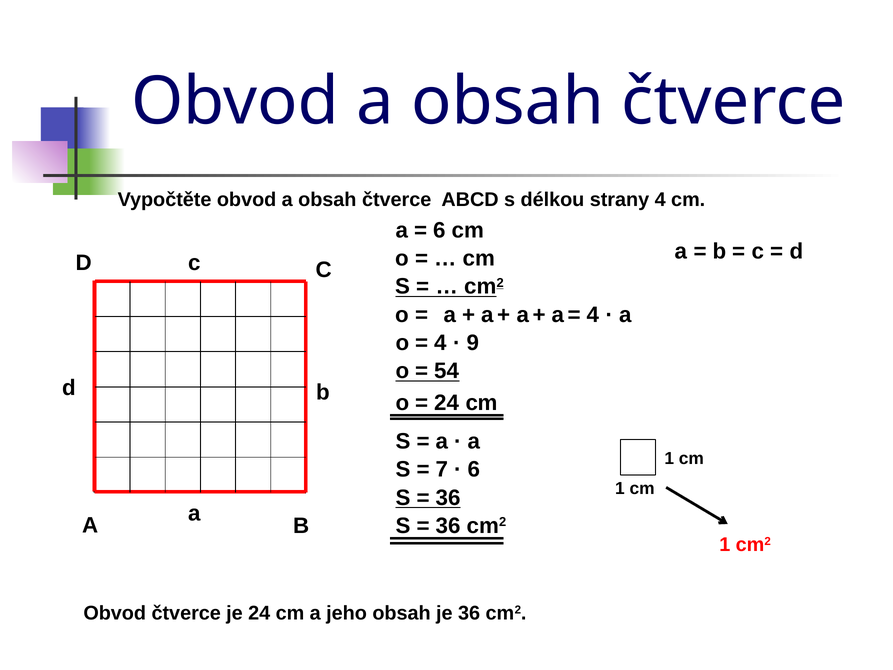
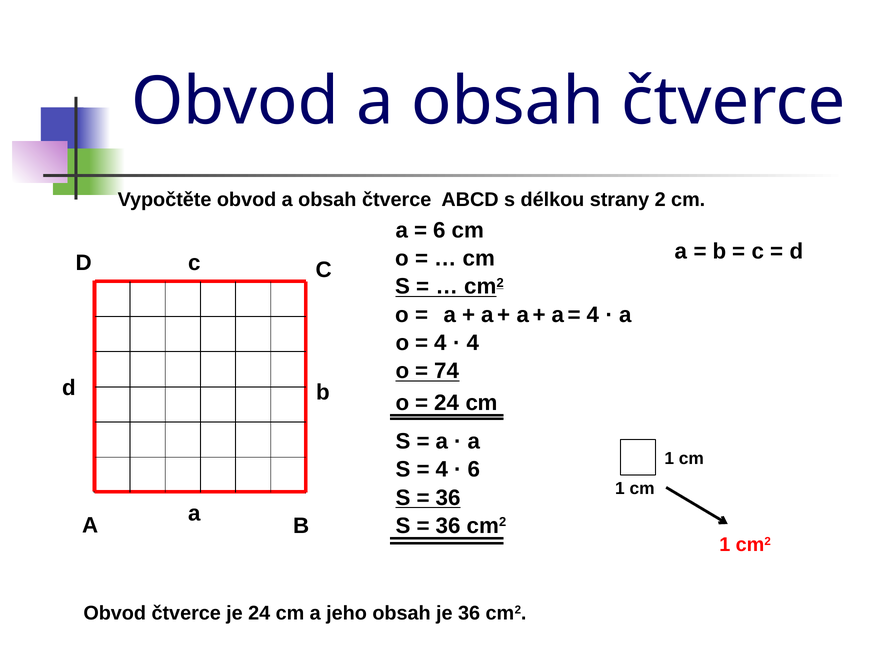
strany 4: 4 -> 2
9 at (473, 343): 9 -> 4
54: 54 -> 74
7 at (442, 469): 7 -> 4
